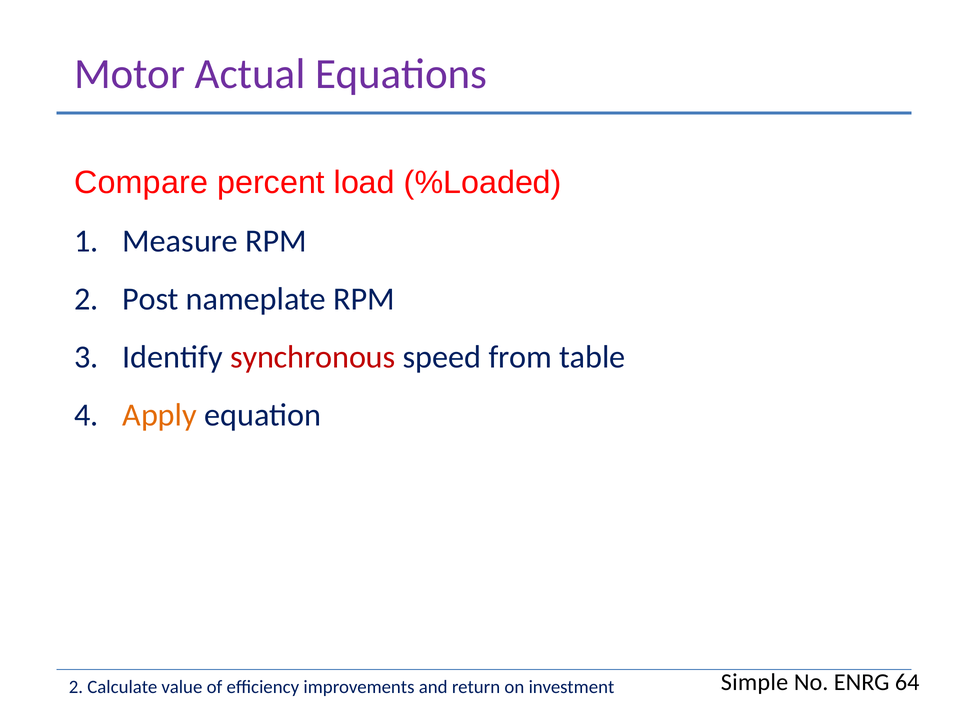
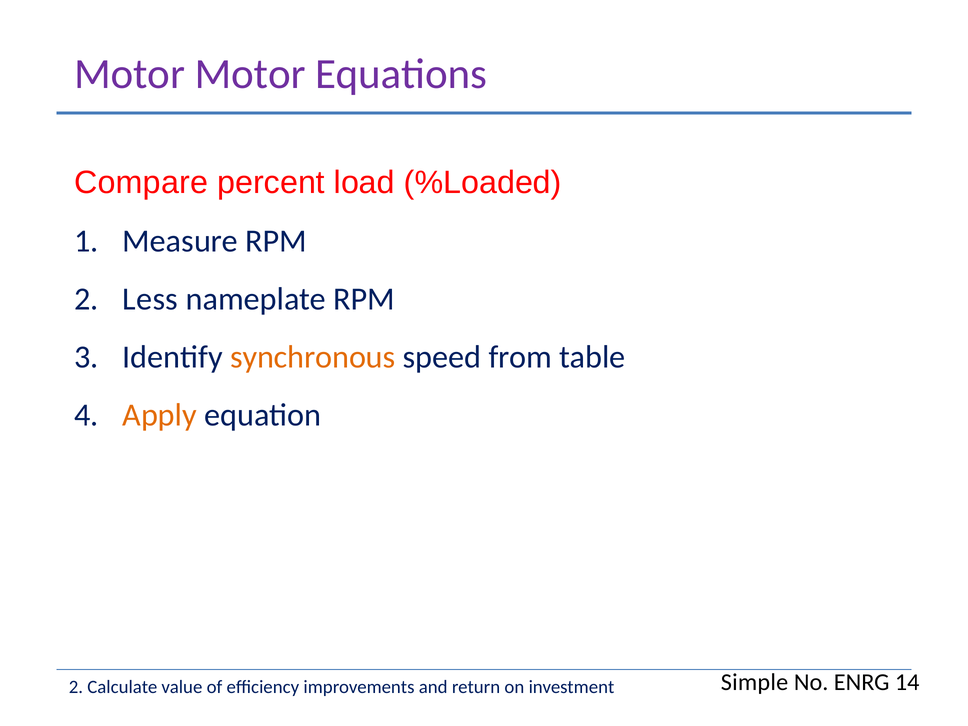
Motor Actual: Actual -> Motor
Post: Post -> Less
synchronous colour: red -> orange
64: 64 -> 14
